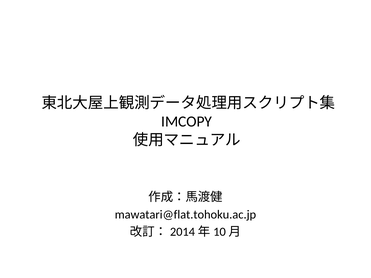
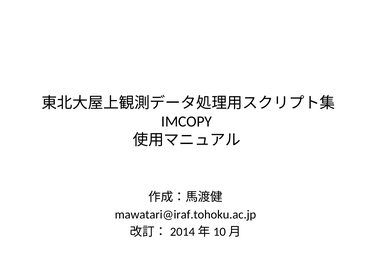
mawatari@flat.tohoku.ac.jp: mawatari@flat.tohoku.ac.jp -> mawatari@iraf.tohoku.ac.jp
